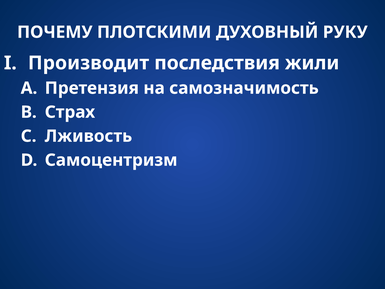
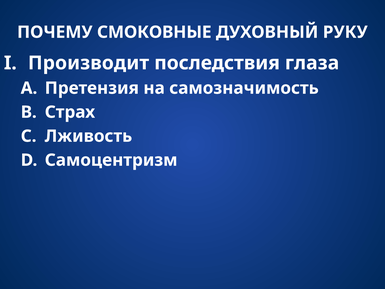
ПЛОТСКИМИ: ПЛОТСКИМИ -> СМОКОВНЫЕ
жили: жили -> глаза
